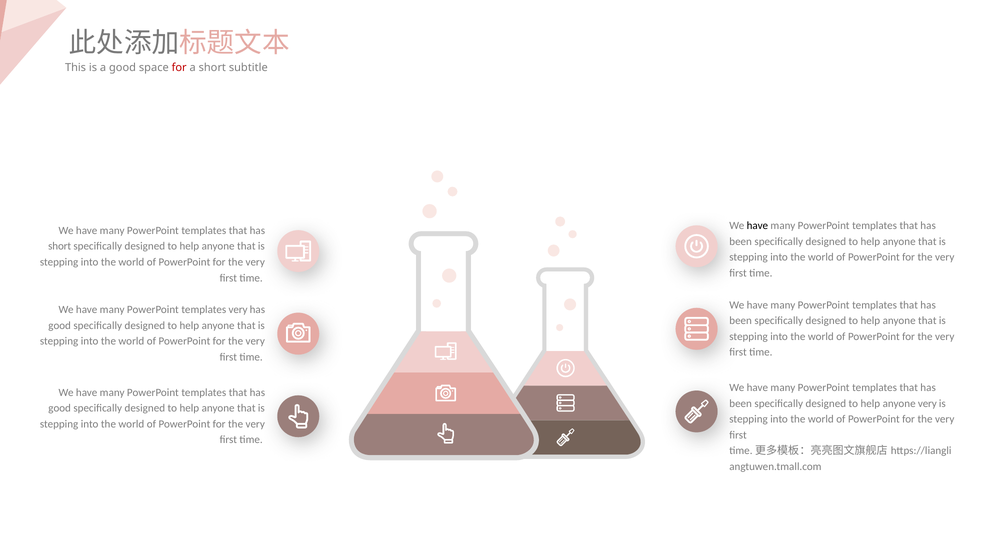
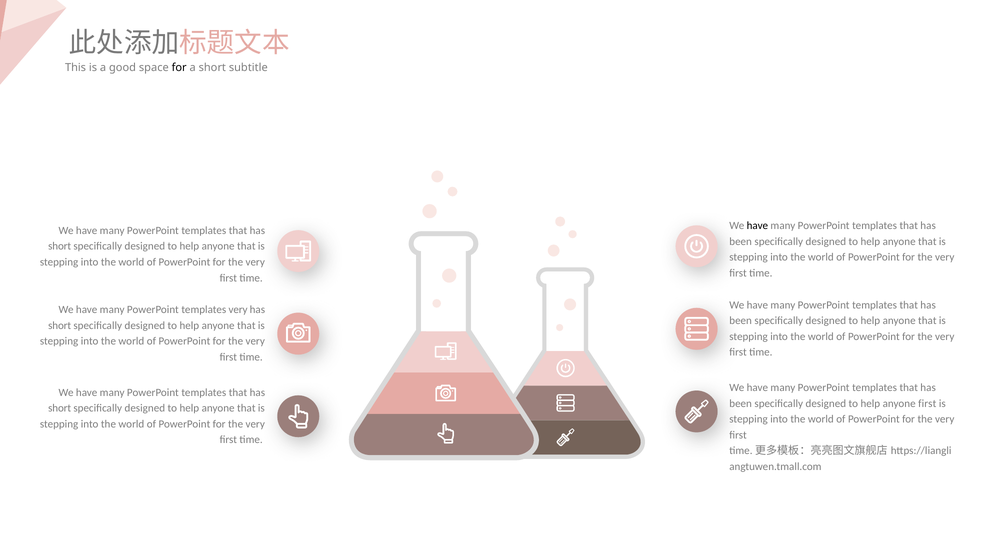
for at (179, 67) colour: red -> black
good at (60, 326): good -> short
anyone very: very -> first
good at (60, 408): good -> short
